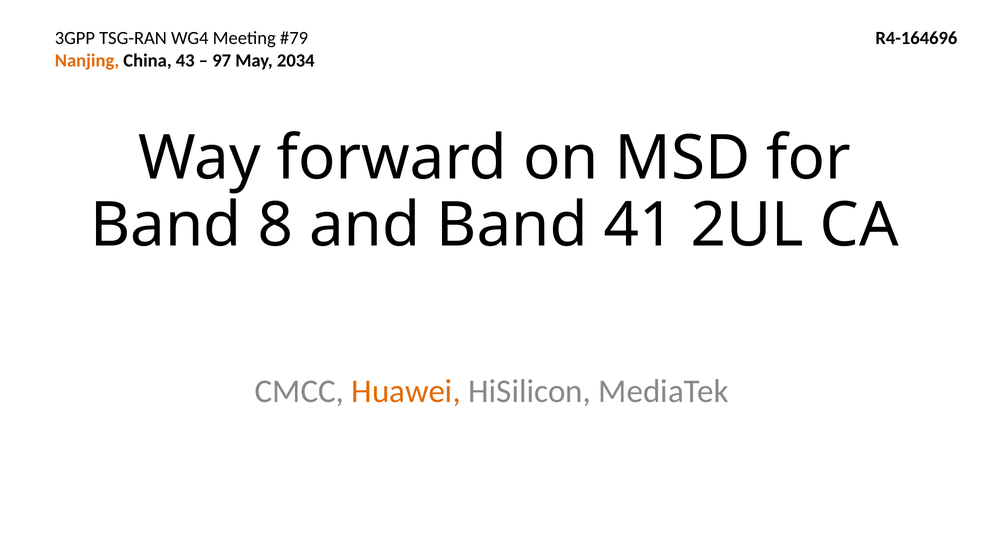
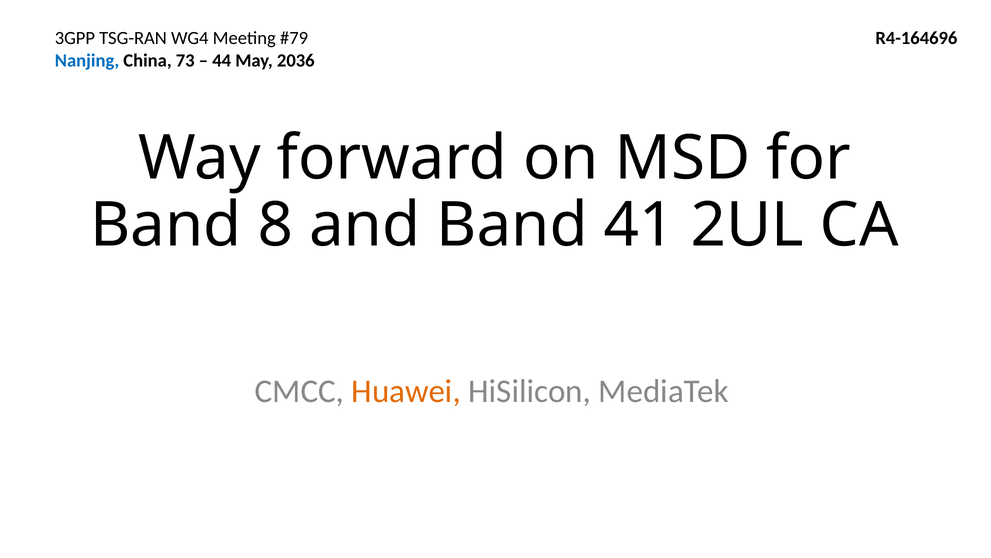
Nanjing colour: orange -> blue
43: 43 -> 73
97: 97 -> 44
2034: 2034 -> 2036
